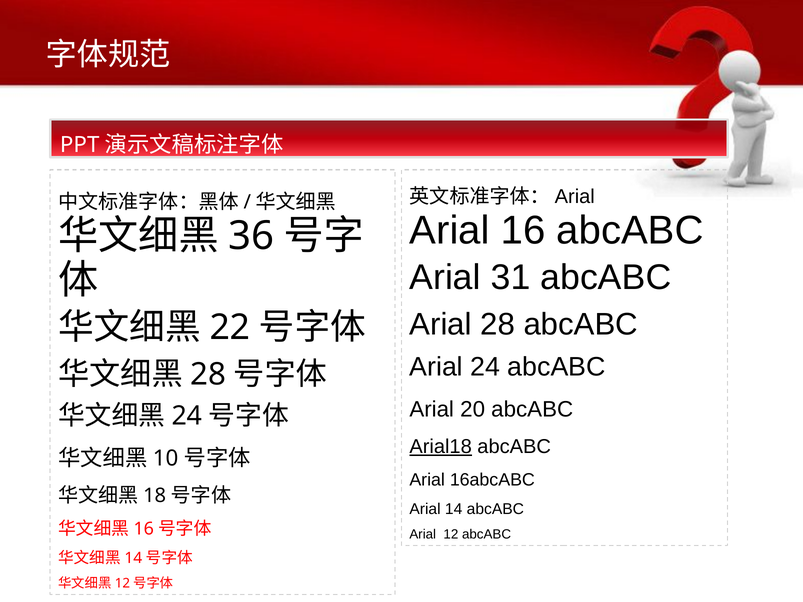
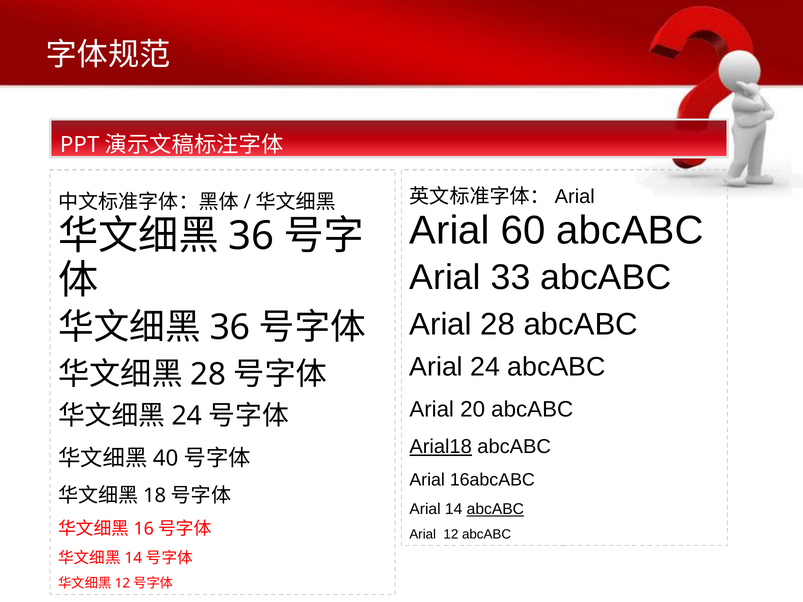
16: 16 -> 60
31: 31 -> 33
22 at (230, 328): 22 -> 36
10: 10 -> 40
abcABC at (495, 509) underline: none -> present
